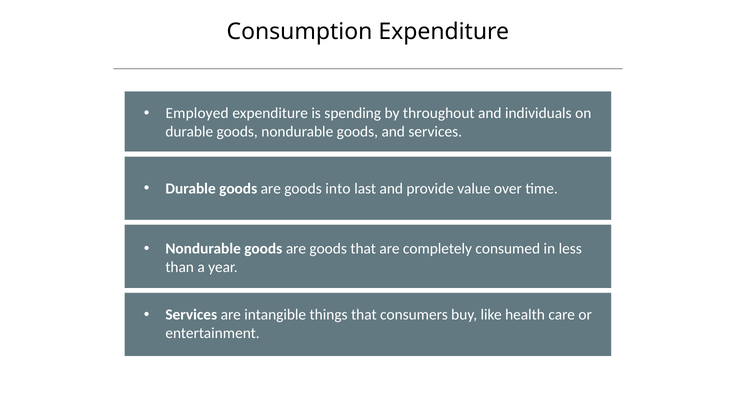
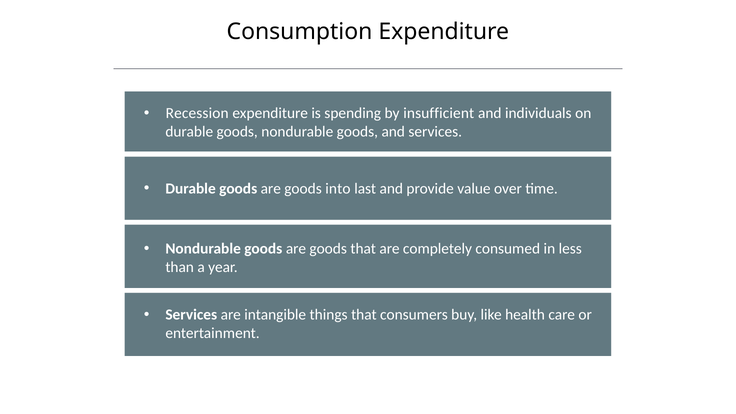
Employed: Employed -> Recession
throughout: throughout -> insufficient
